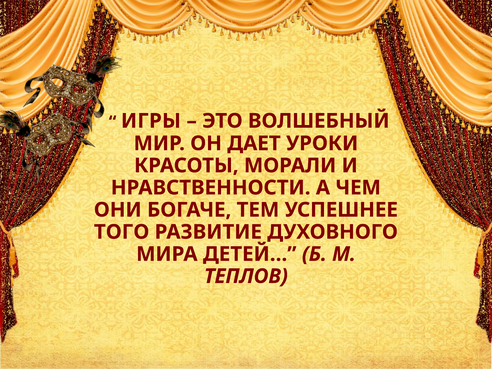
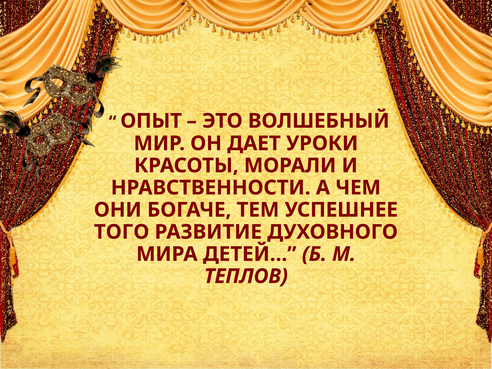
ИГРЫ: ИГРЫ -> ОПЫТ
